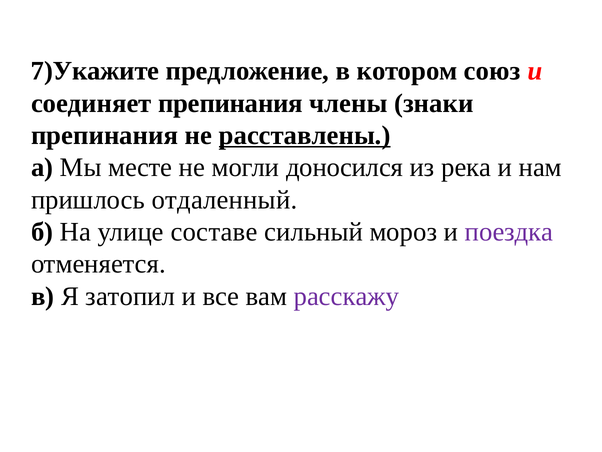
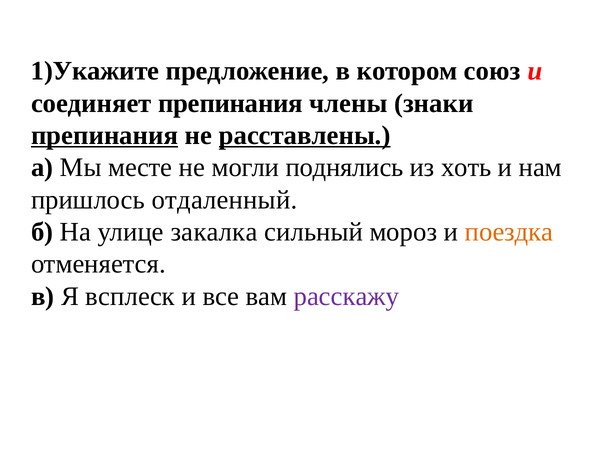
7)Укажите: 7)Укажите -> 1)Укажите
препинания at (105, 135) underline: none -> present
доносился: доносился -> поднялись
река: река -> хоть
составе: составе -> закалка
поездка colour: purple -> orange
затопил: затопил -> всплеск
